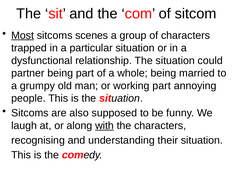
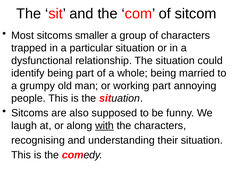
Most underline: present -> none
scenes: scenes -> smaller
partner: partner -> identify
